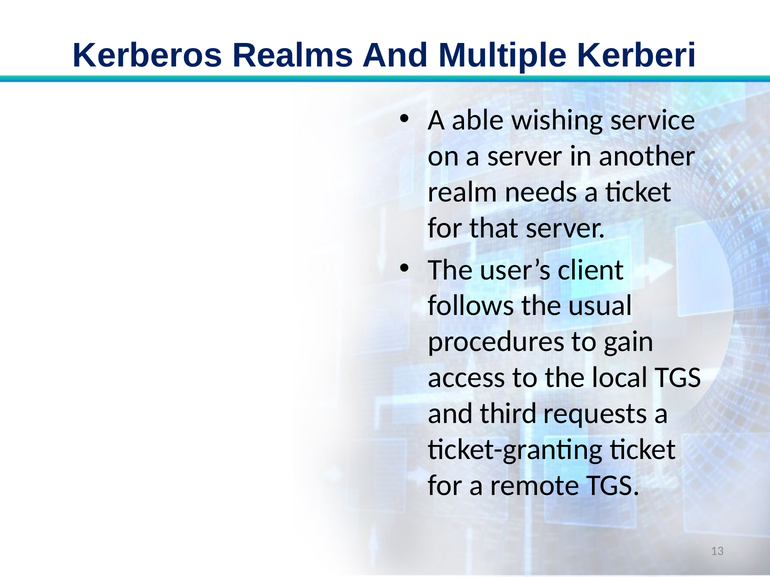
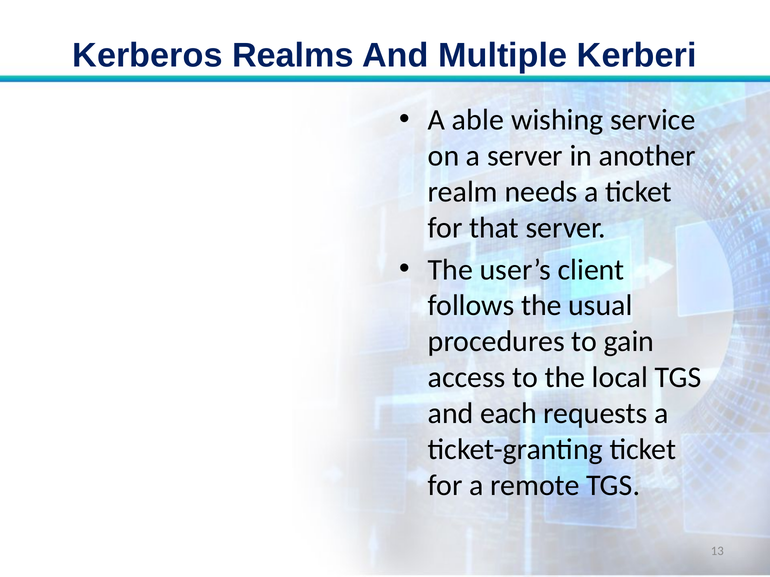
third: third -> each
